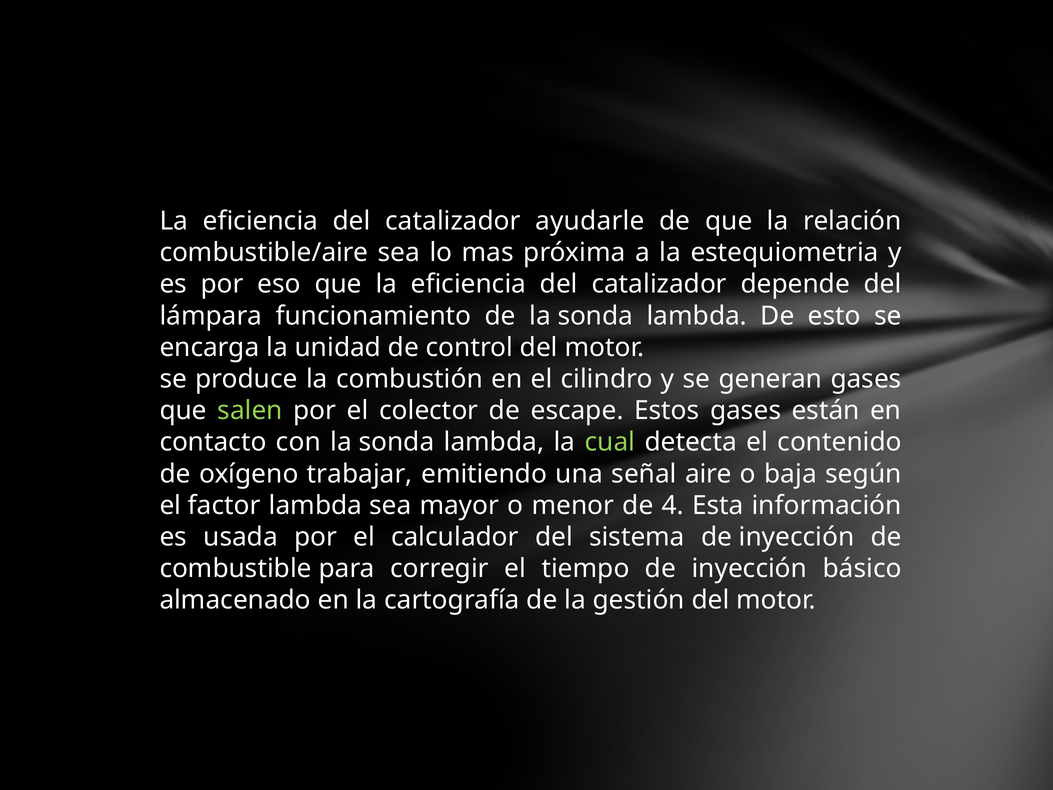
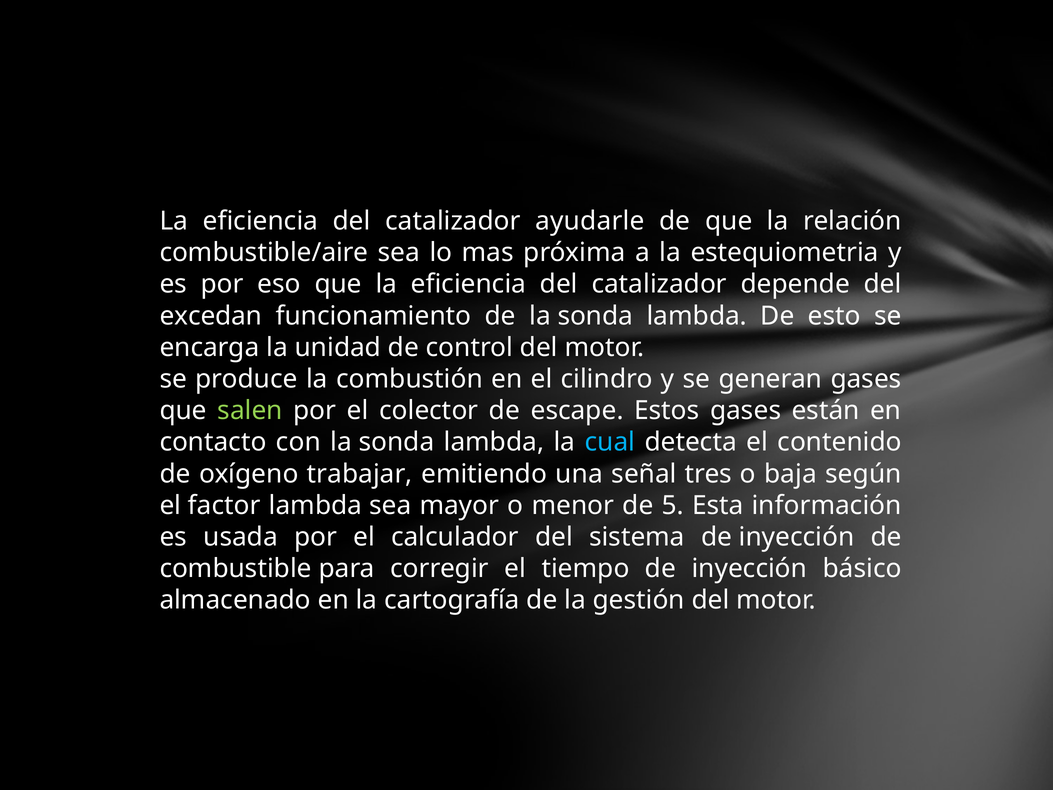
lámpara: lámpara -> excedan
cual colour: light green -> light blue
aire: aire -> tres
4: 4 -> 5
